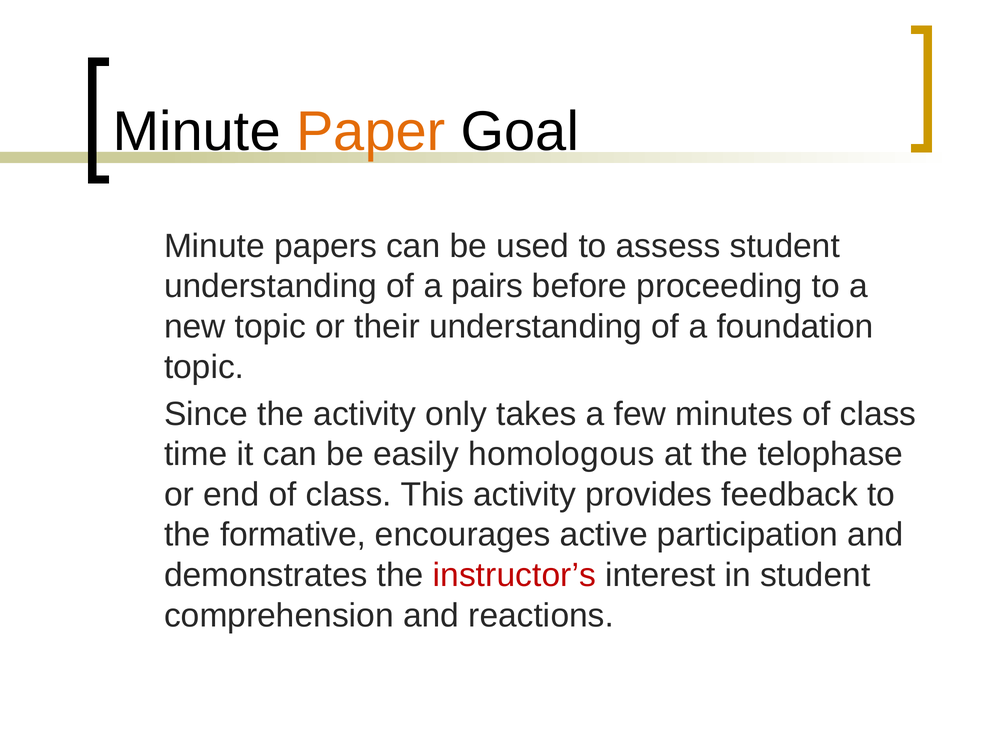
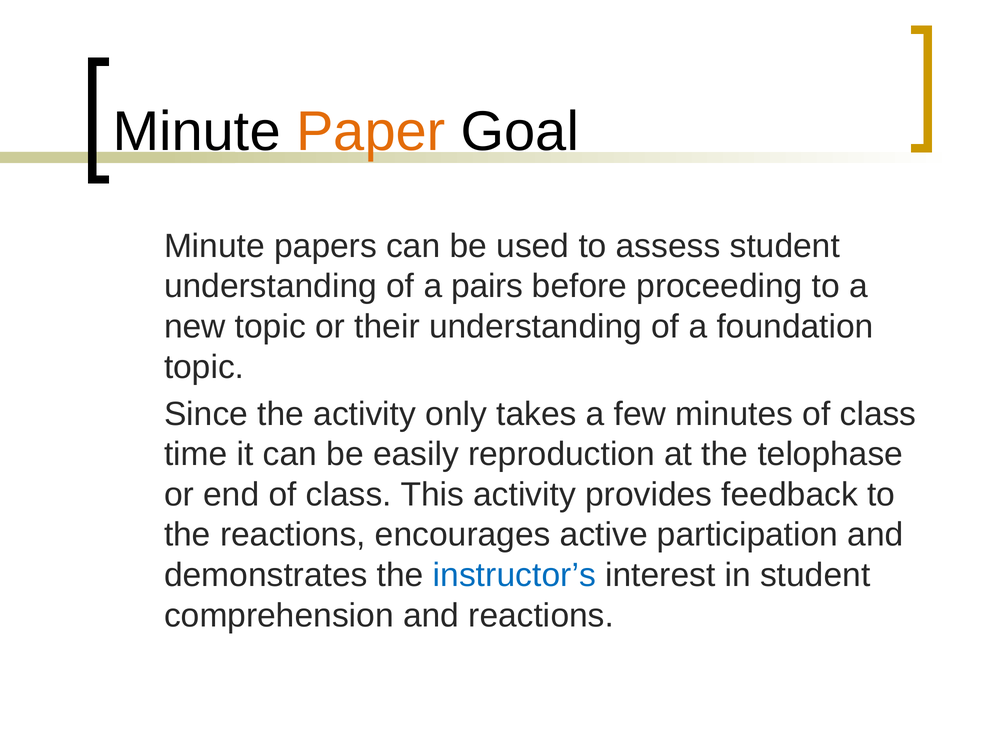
homologous: homologous -> reproduction
the formative: formative -> reactions
instructor’s colour: red -> blue
